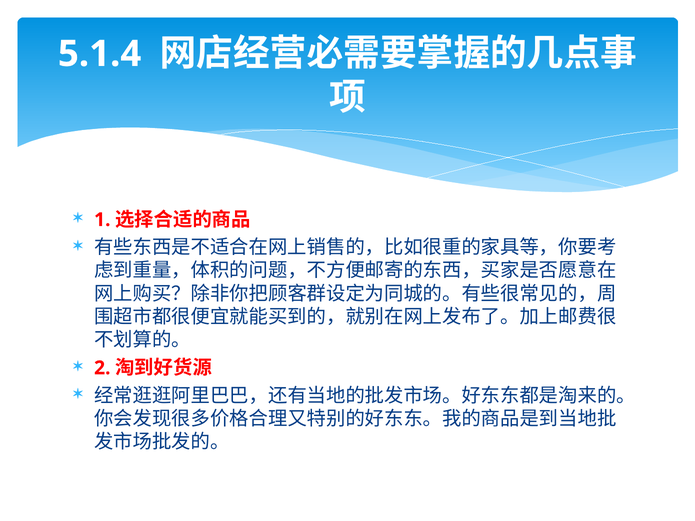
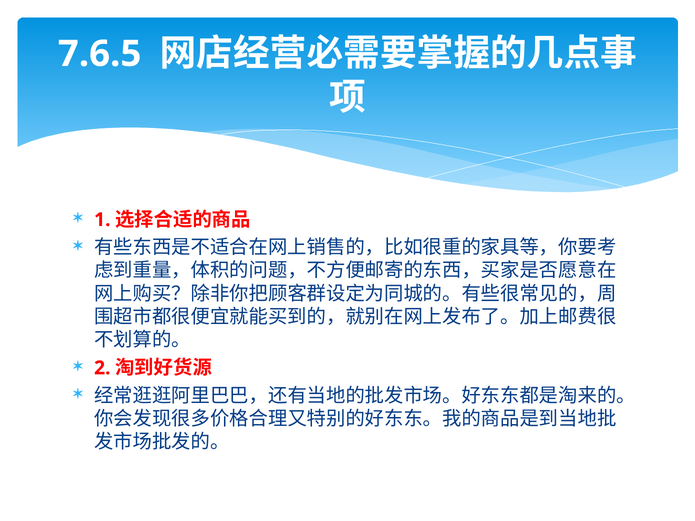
5.1.4: 5.1.4 -> 7.6.5
